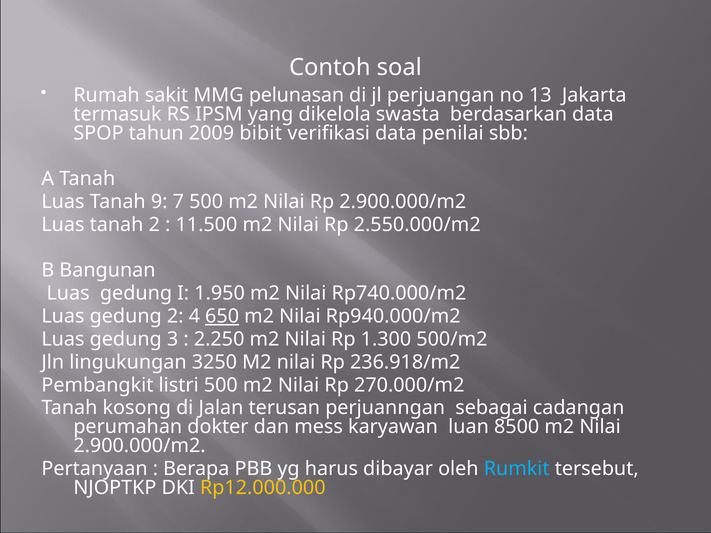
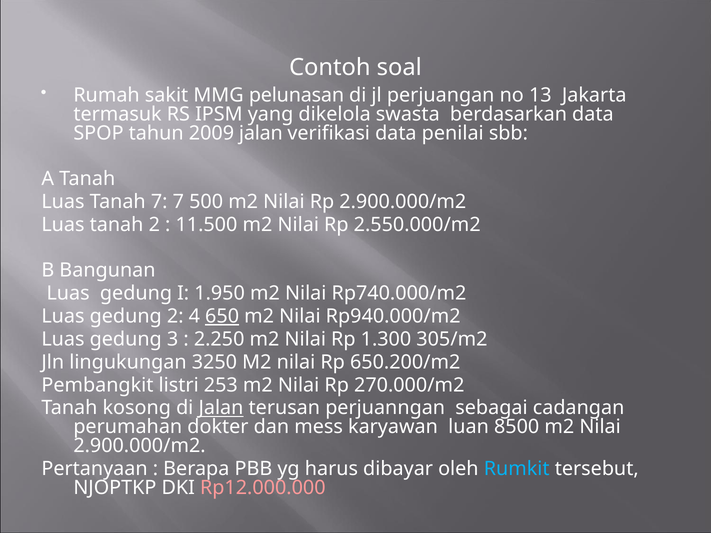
2009 bibit: bibit -> jalan
Tanah 9: 9 -> 7
500/m2: 500/m2 -> 305/m2
236.918/m2: 236.918/m2 -> 650.200/m2
listri 500: 500 -> 253
Jalan at (221, 408) underline: none -> present
Rp12.000.000 colour: yellow -> pink
